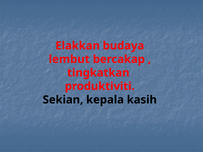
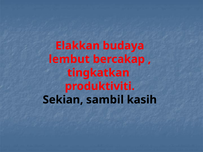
kepala: kepala -> sambil
